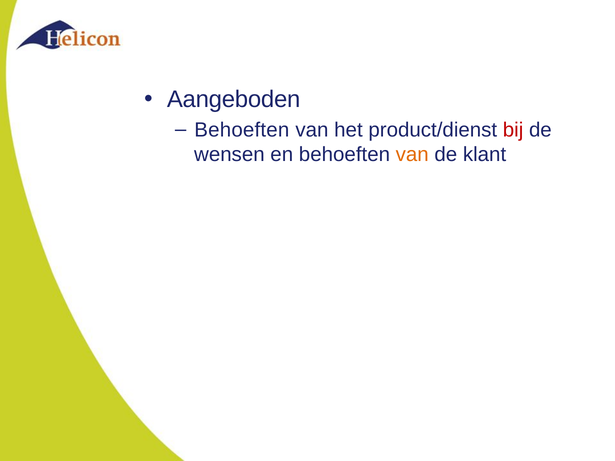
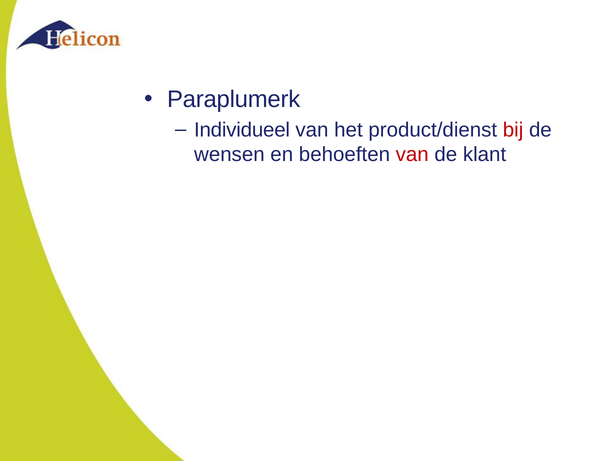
Aangeboden: Aangeboden -> Paraplumerk
Behoeften at (242, 130): Behoeften -> Individueel
van at (412, 155) colour: orange -> red
